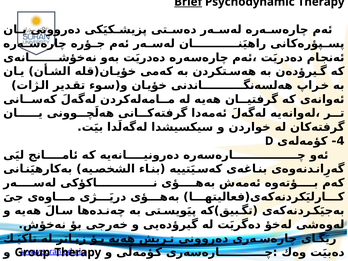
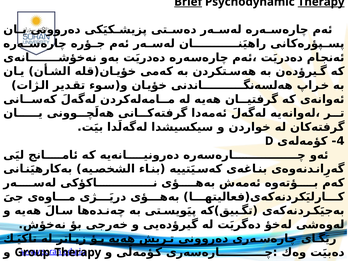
Therapy at (321, 2) underline: none -> present
